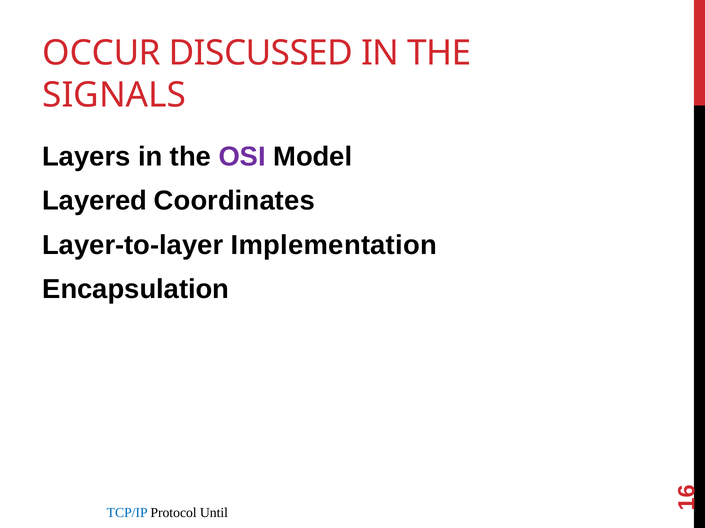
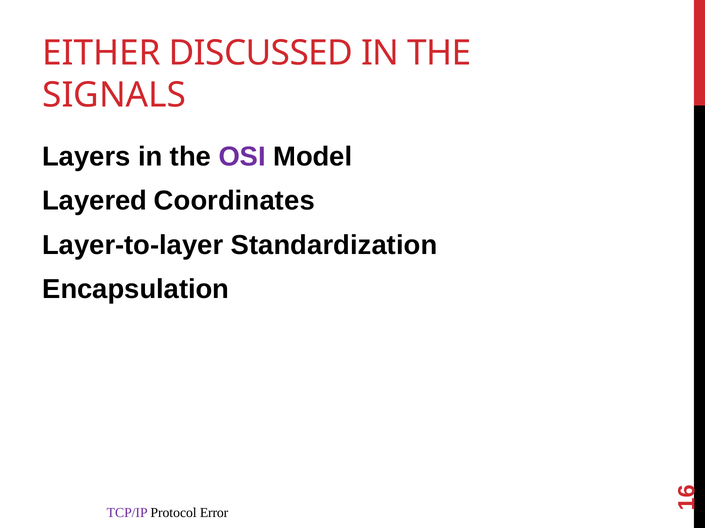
OCCUR: OCCUR -> EITHER
Implementation: Implementation -> Standardization
TCP/IP colour: blue -> purple
Until: Until -> Error
